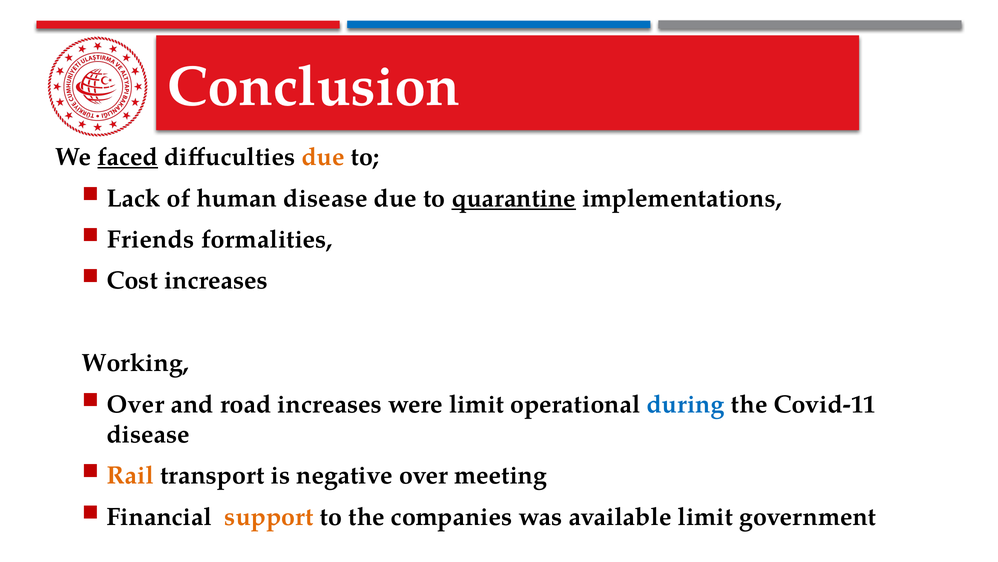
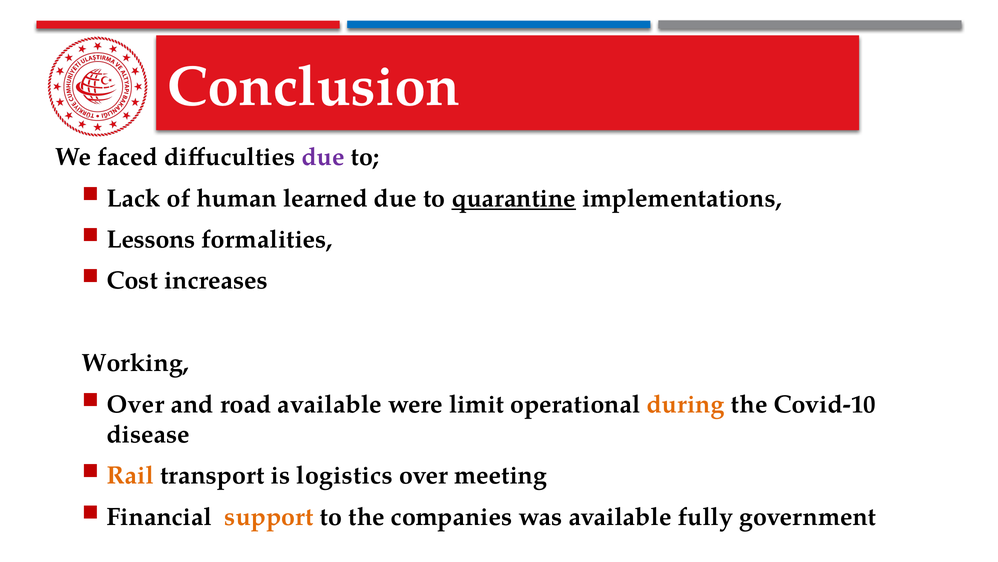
faced underline: present -> none
due at (323, 157) colour: orange -> purple
human disease: disease -> learned
Friends: Friends -> Lessons
road increases: increases -> available
during colour: blue -> orange
Covid-11: Covid-11 -> Covid-10
negative: negative -> logistics
available limit: limit -> fully
